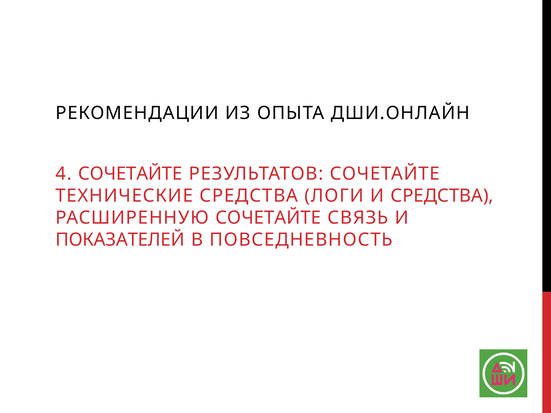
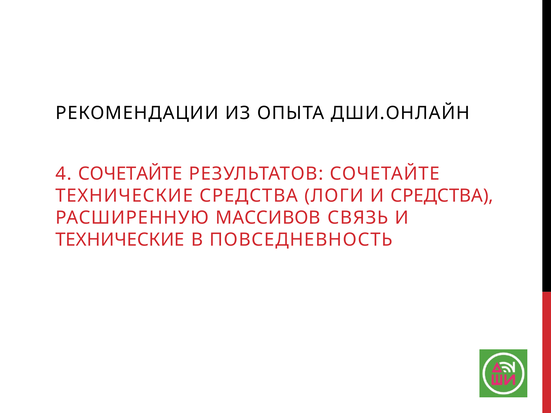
РАСШИРЕННУЮ СОЧЕТАЙТЕ: СОЧЕТАЙТЕ -> МАССИВОВ
ПОКАЗАТЕЛЕЙ at (120, 240): ПОКАЗАТЕЛЕЙ -> ТЕХНИЧЕСКИЕ
